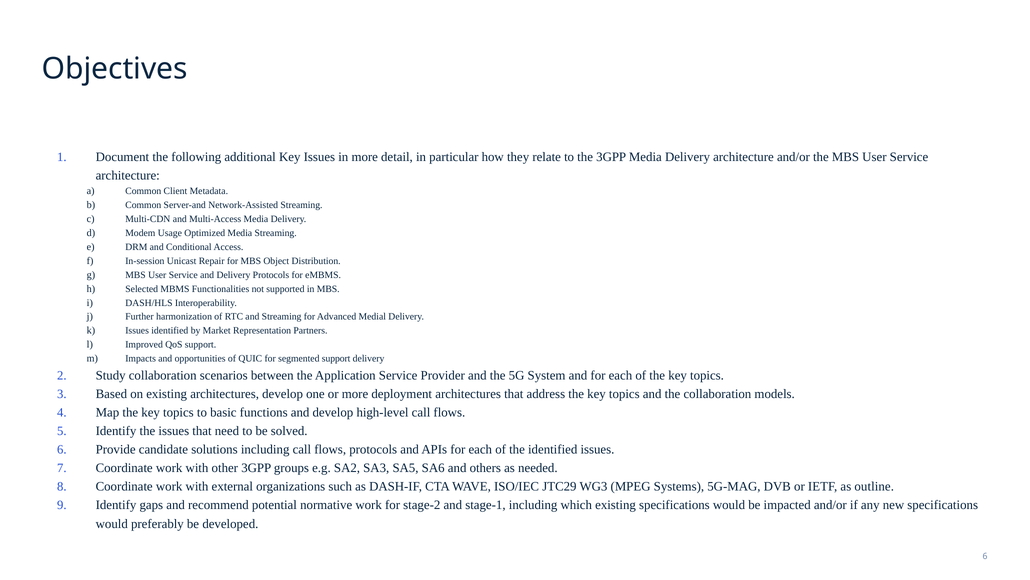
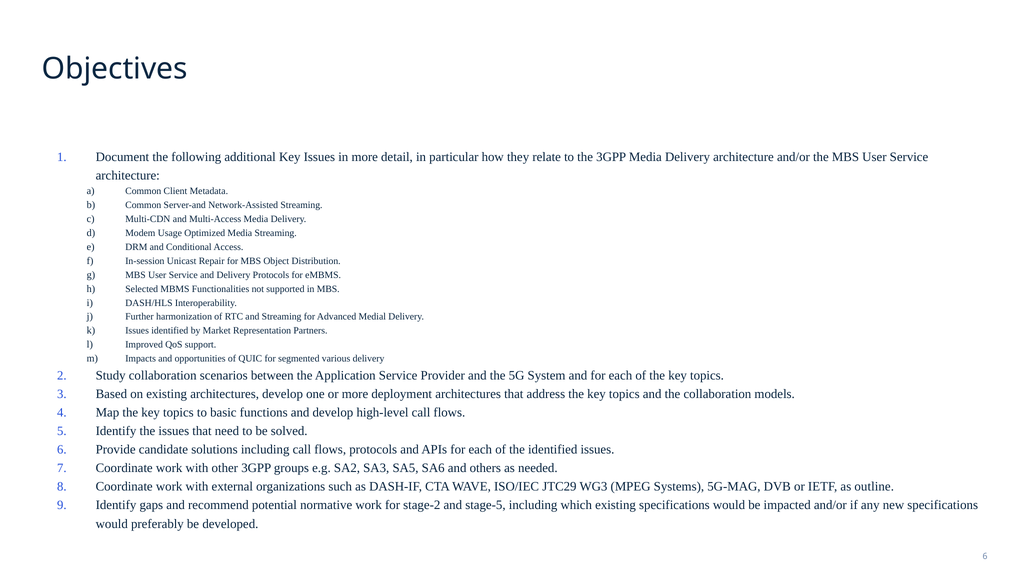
segmented support: support -> various
stage-1: stage-1 -> stage-5
